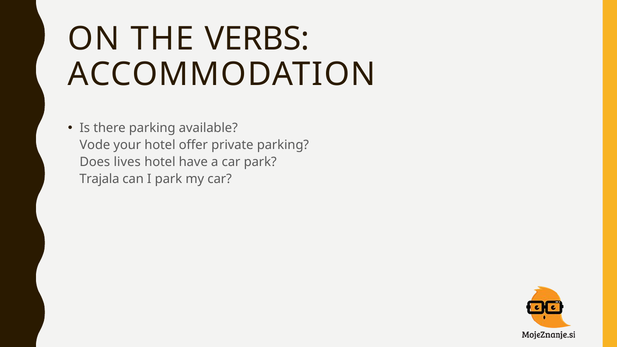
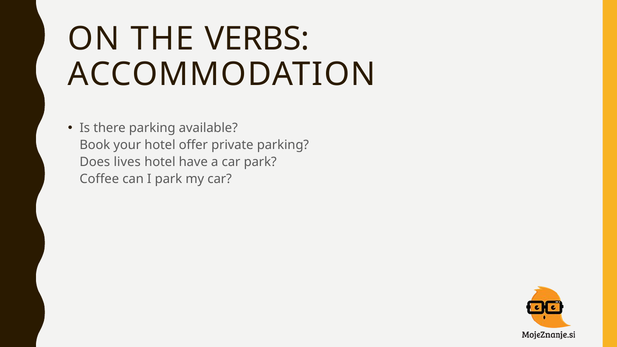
Vode: Vode -> Book
Trajala: Trajala -> Coffee
